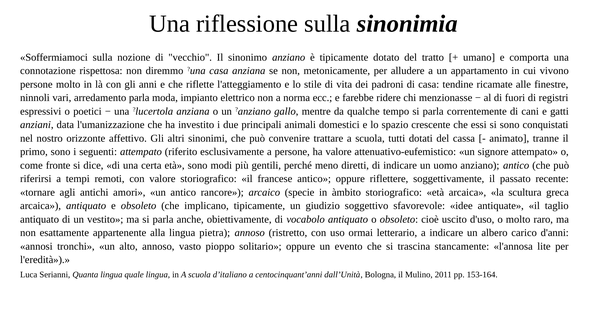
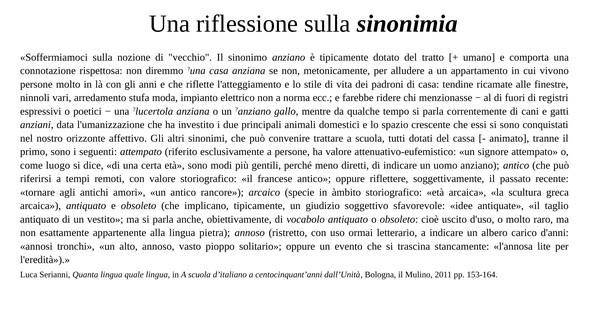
arredamento parla: parla -> stufa
fronte: fronte -> luogo
